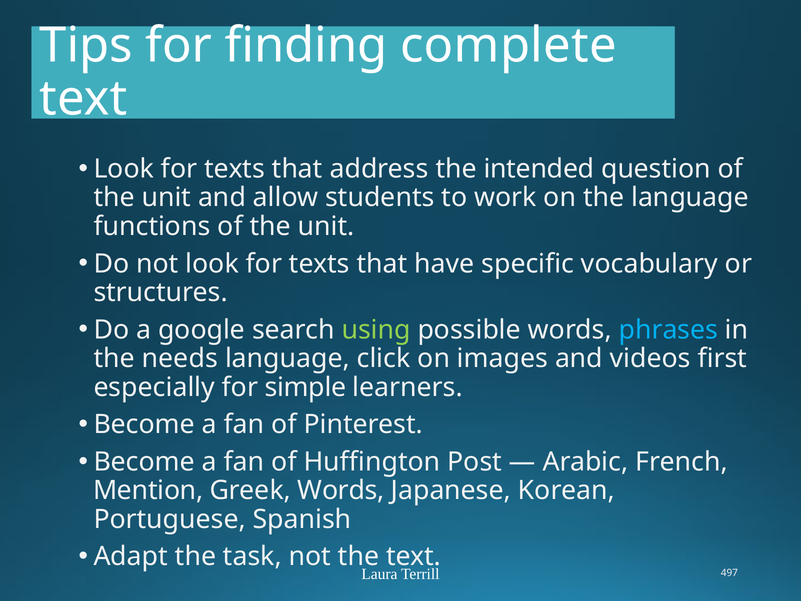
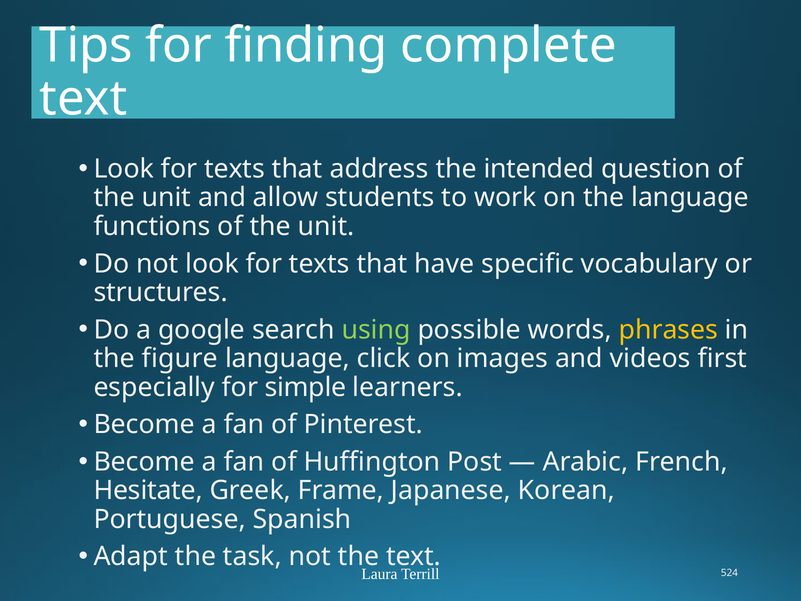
phrases colour: light blue -> yellow
needs: needs -> figure
Mention: Mention -> Hesitate
Greek Words: Words -> Frame
497: 497 -> 524
